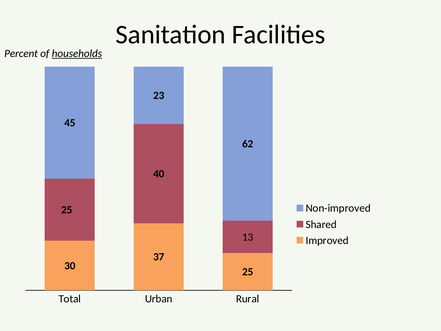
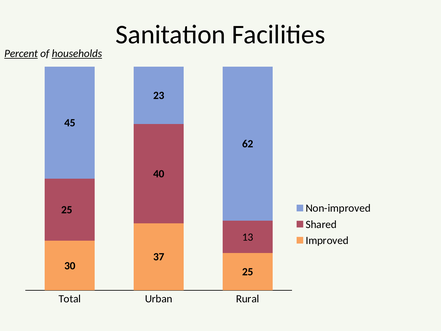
Percent underline: none -> present
